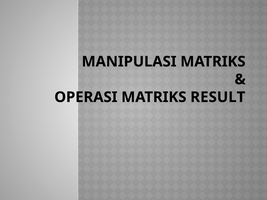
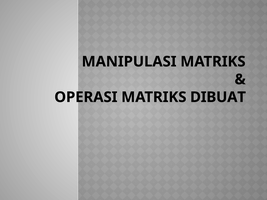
RESULT: RESULT -> DIBUAT
